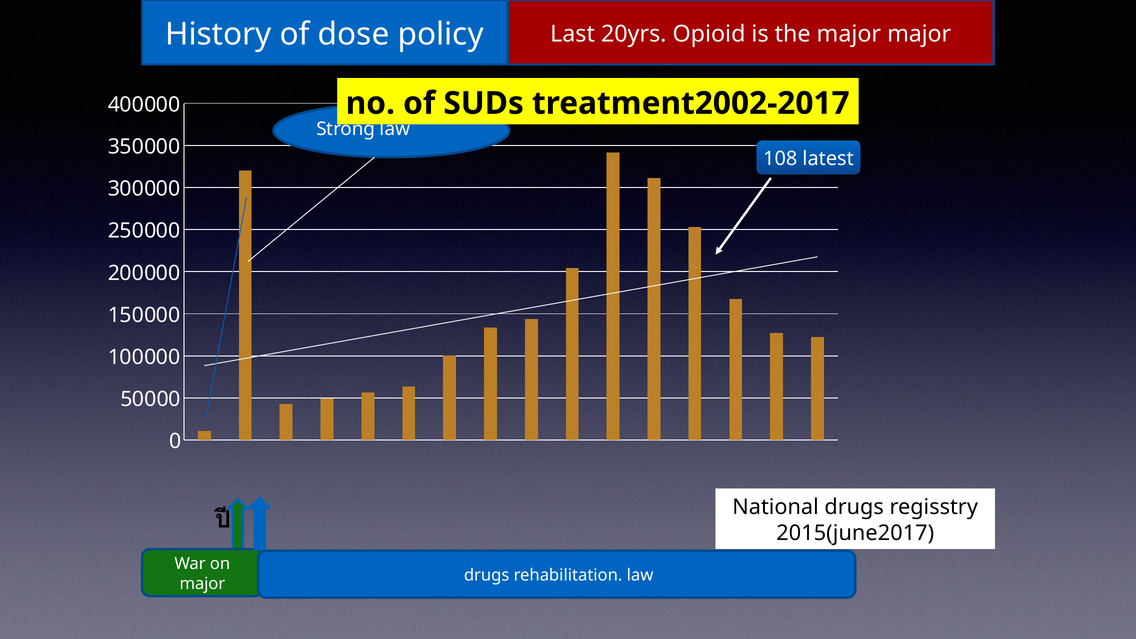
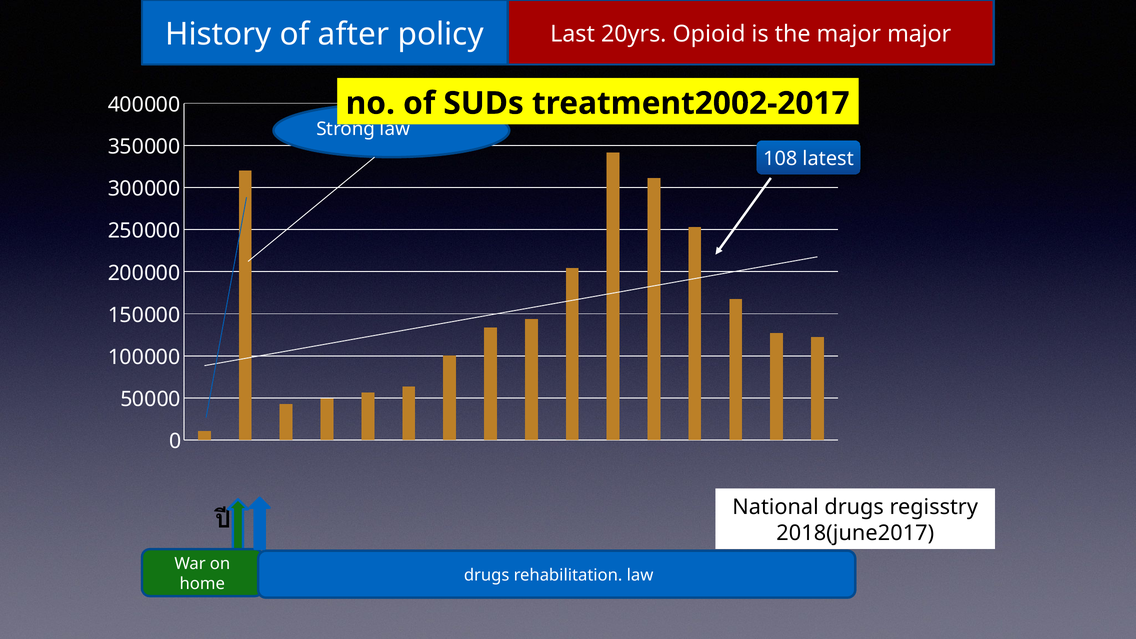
dose: dose -> after
2015(june2017: 2015(june2017 -> 2018(june2017
major at (202, 584): major -> home
